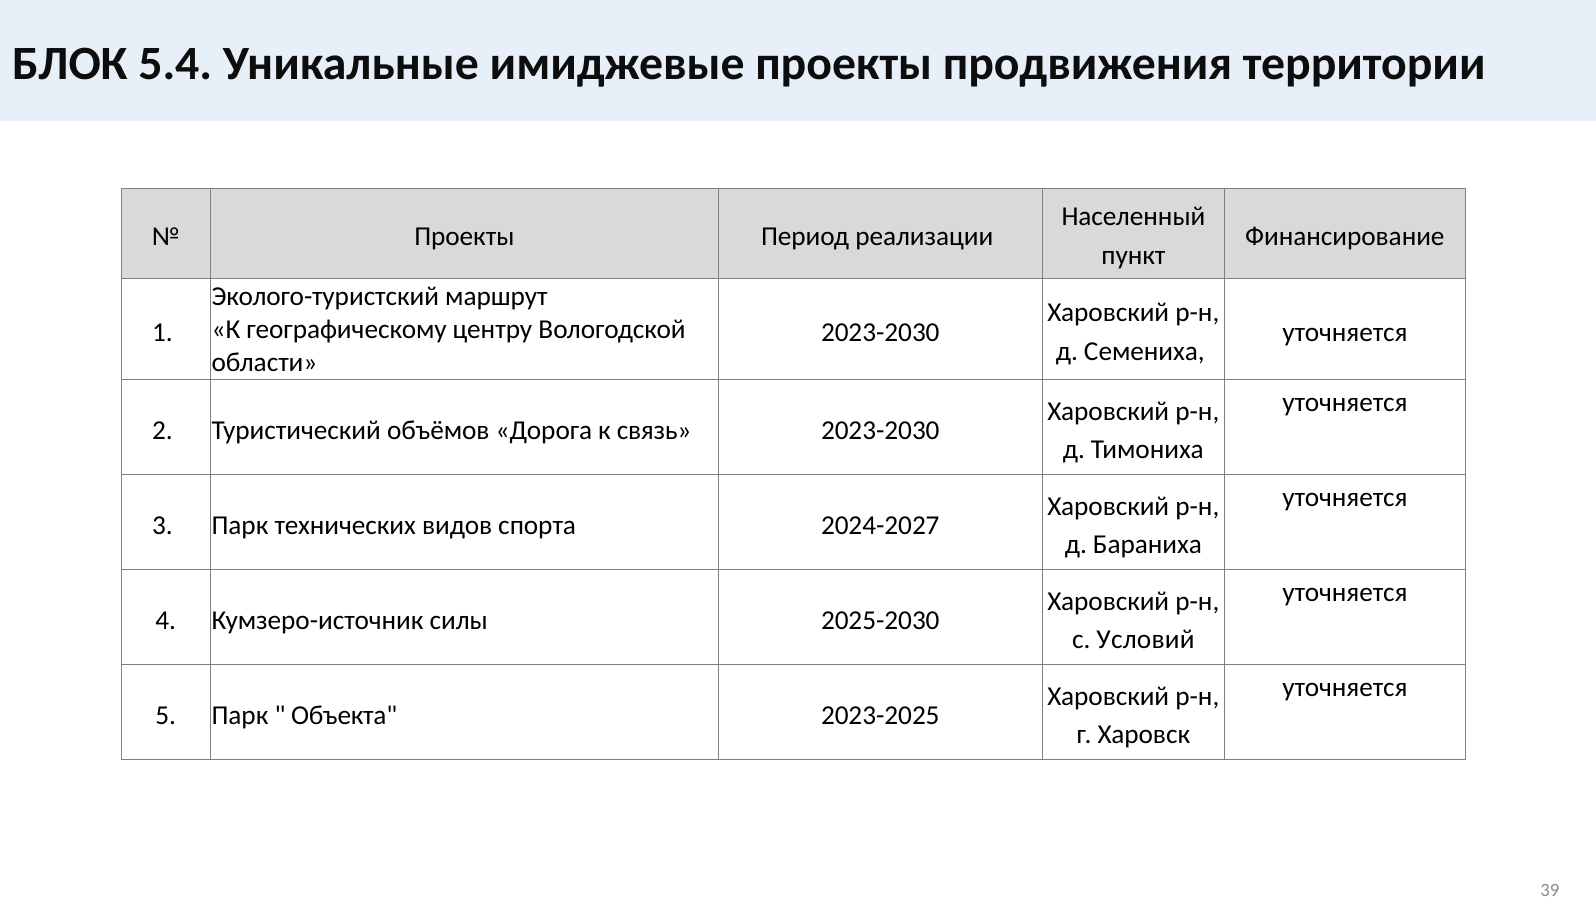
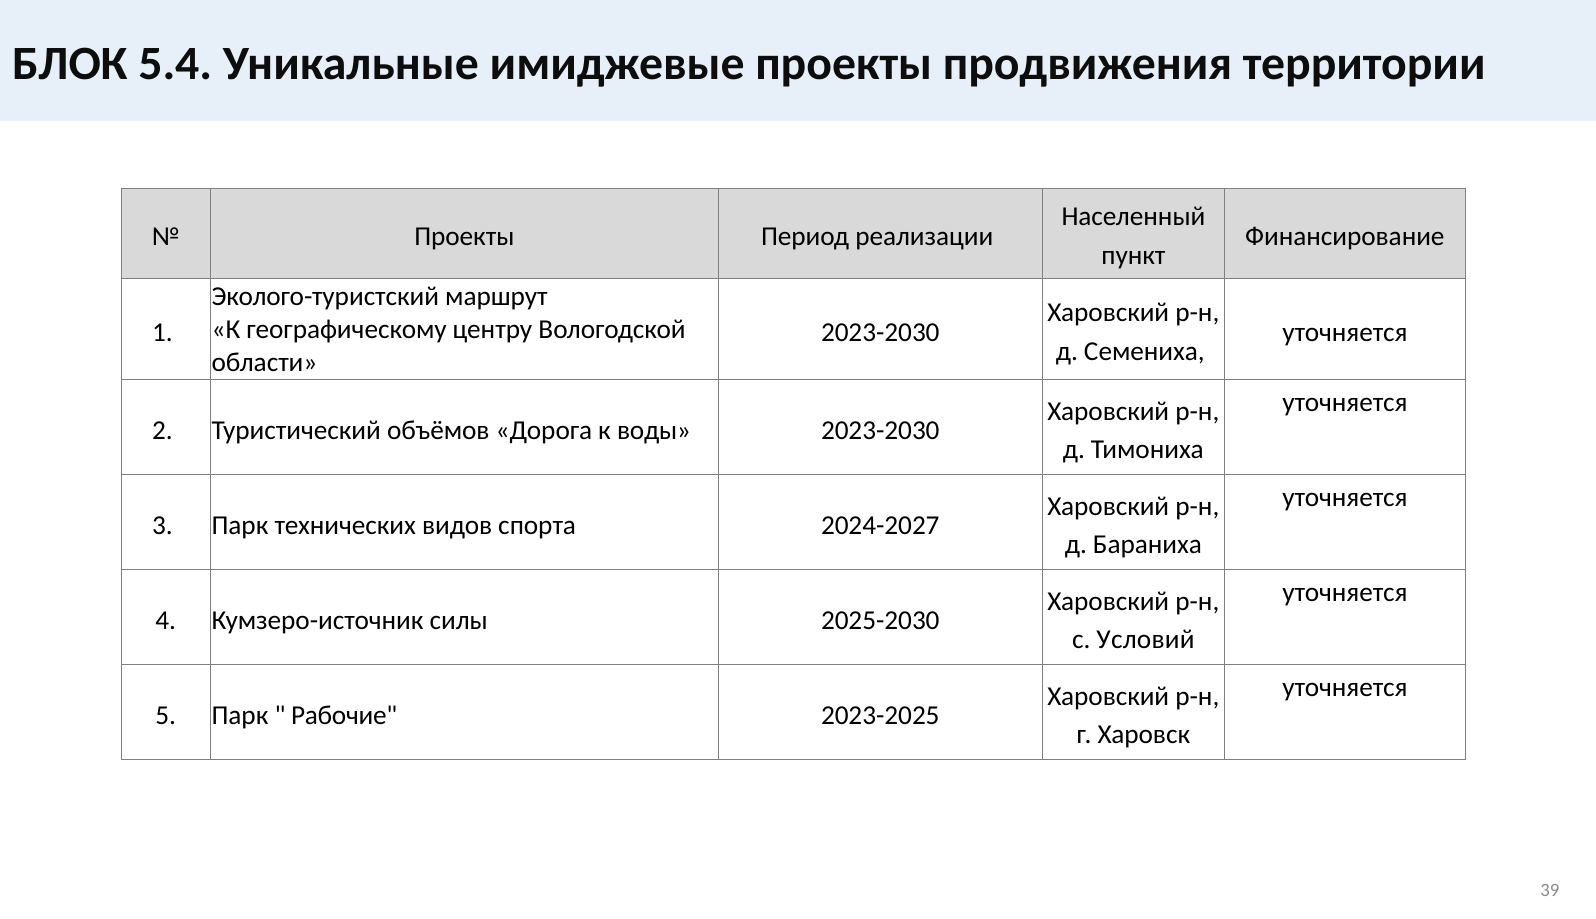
связь: связь -> воды
Объекта: Объекта -> Рабочие
